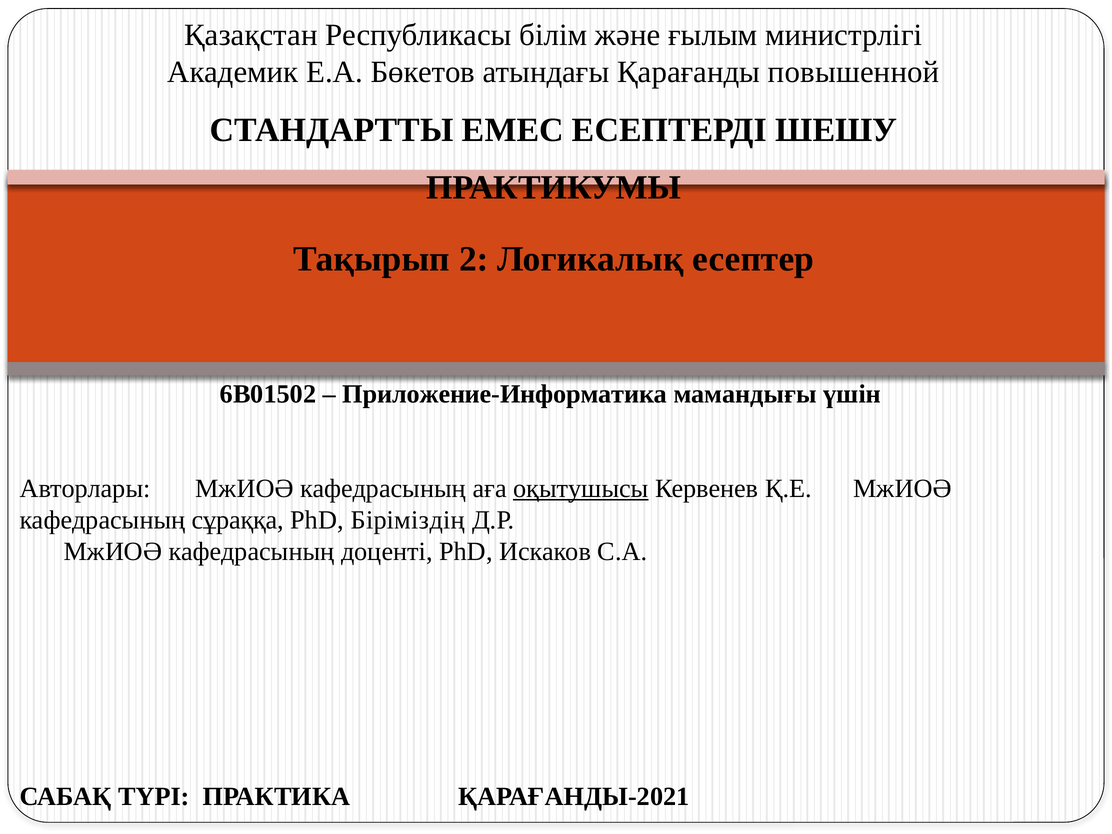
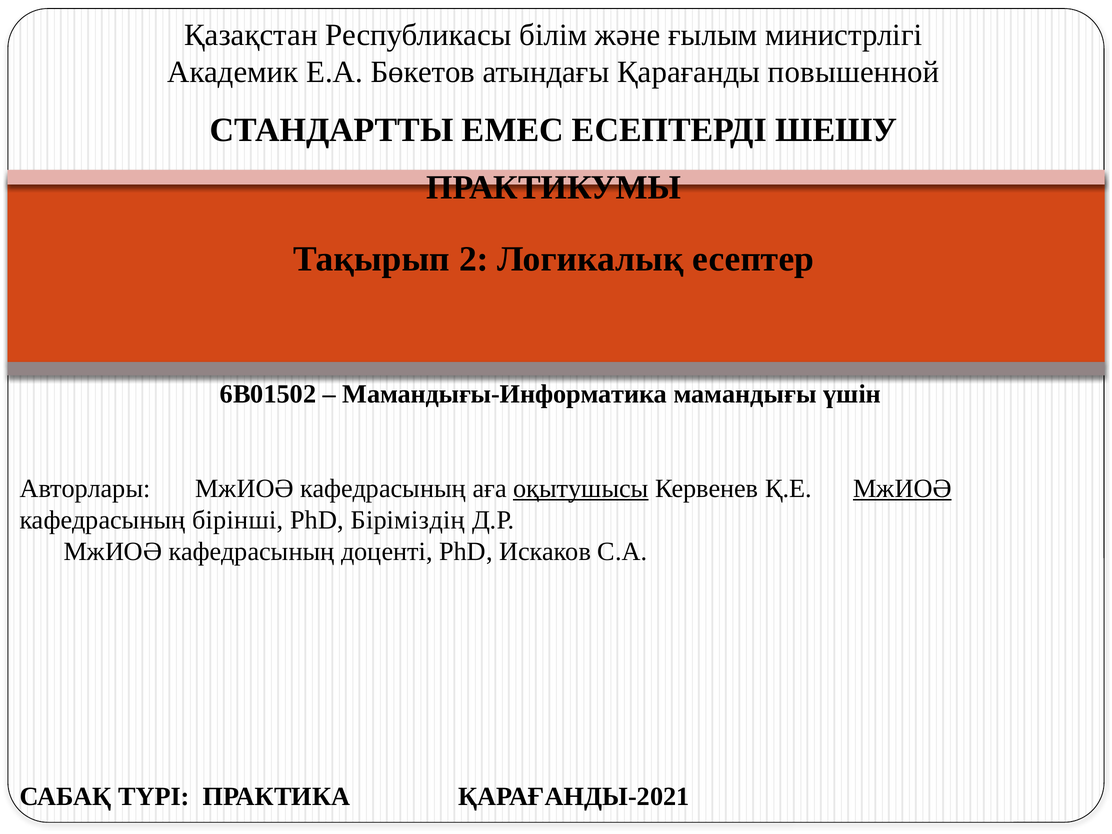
Приложение-Информатика: Приложение-Информатика -> Мамандығы-Информатика
МжИОӘ at (902, 488) underline: none -> present
сұраққа: сұраққа -> бірінші
